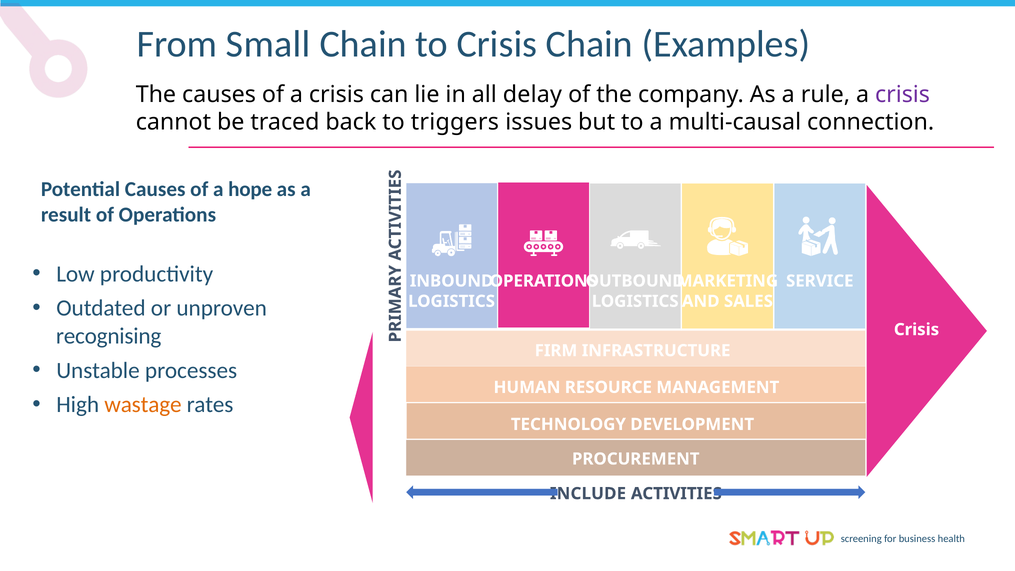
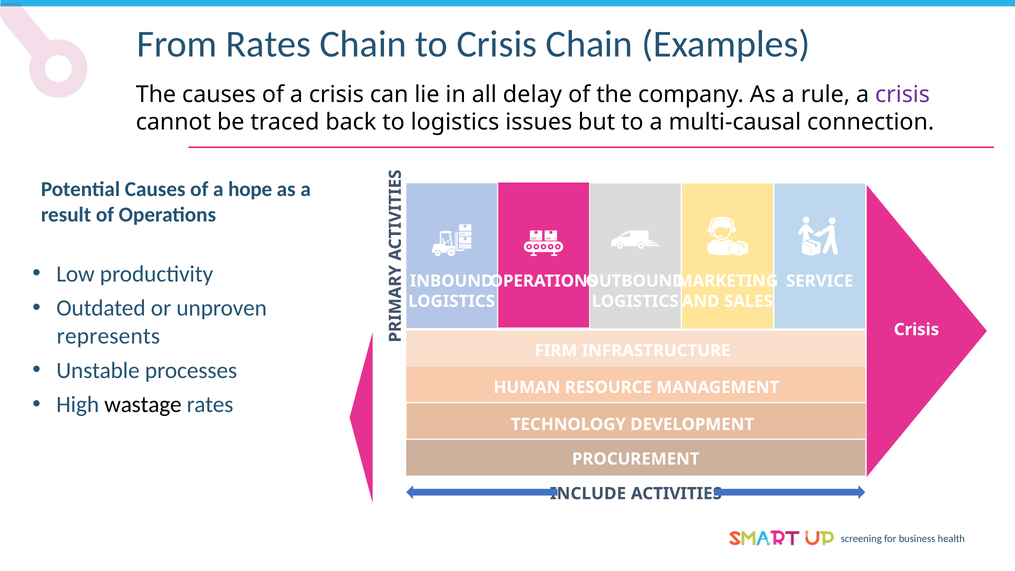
From Small: Small -> Rates
to triggers: triggers -> logistics
recognising: recognising -> represents
wastage colour: orange -> black
